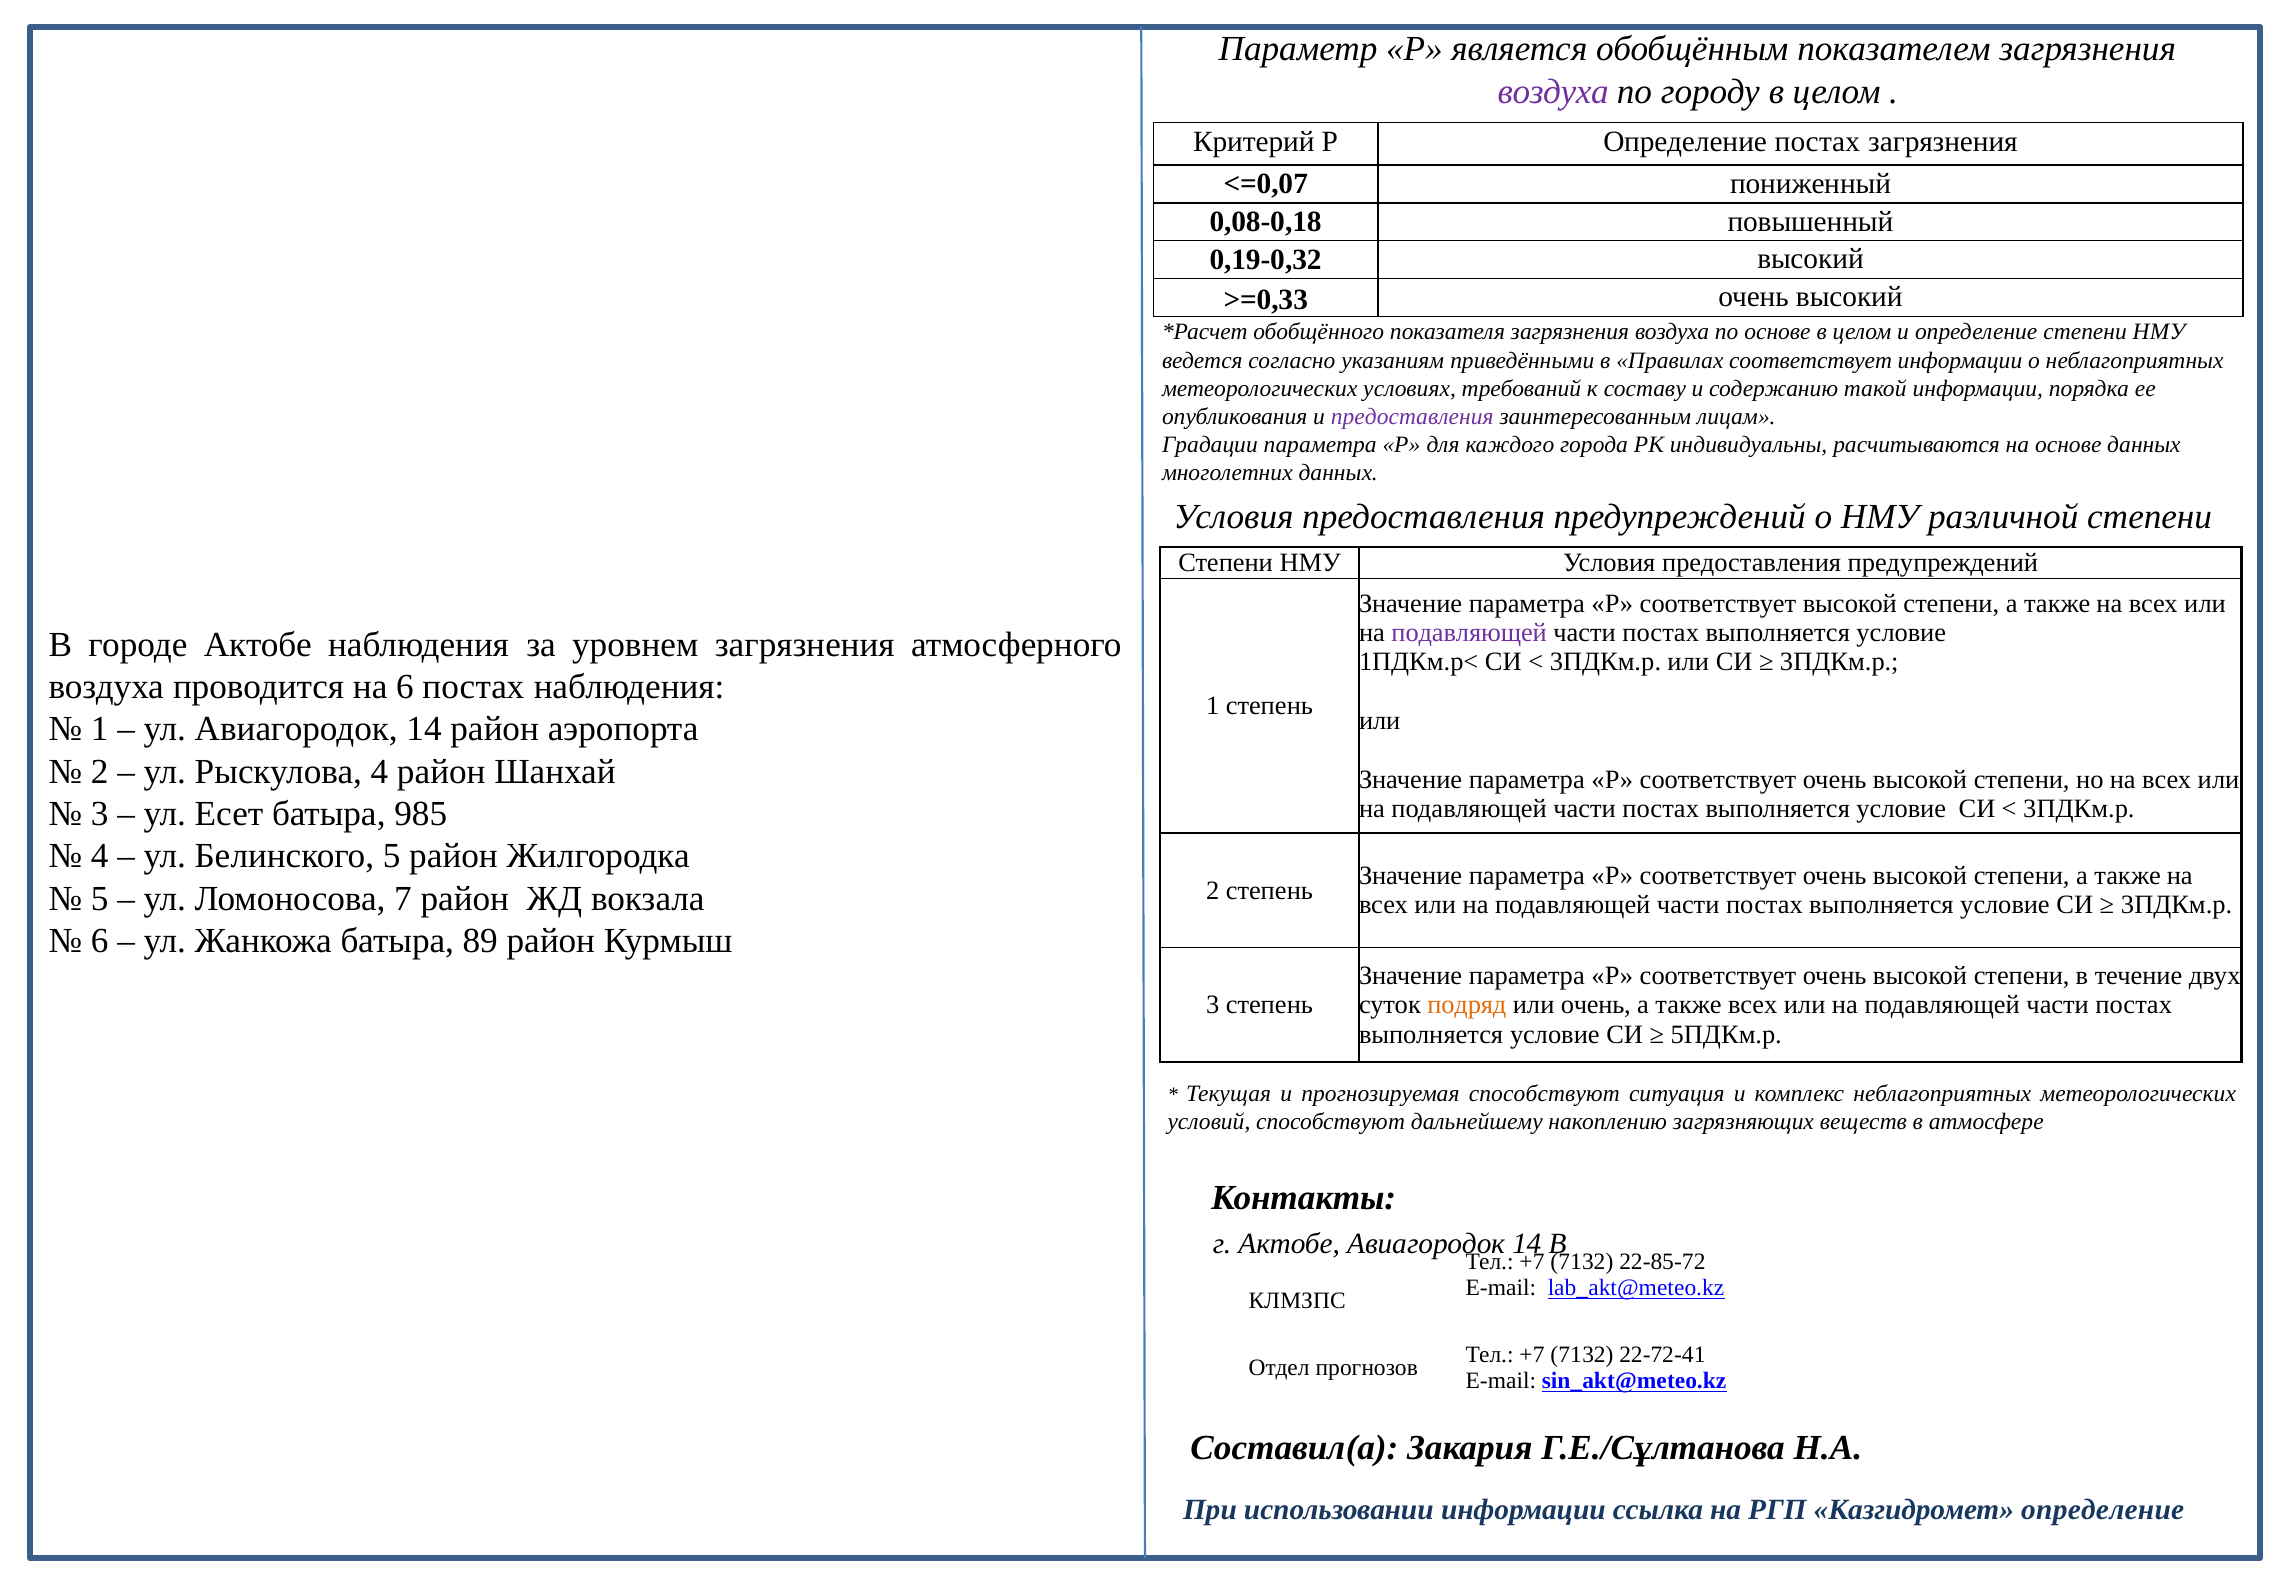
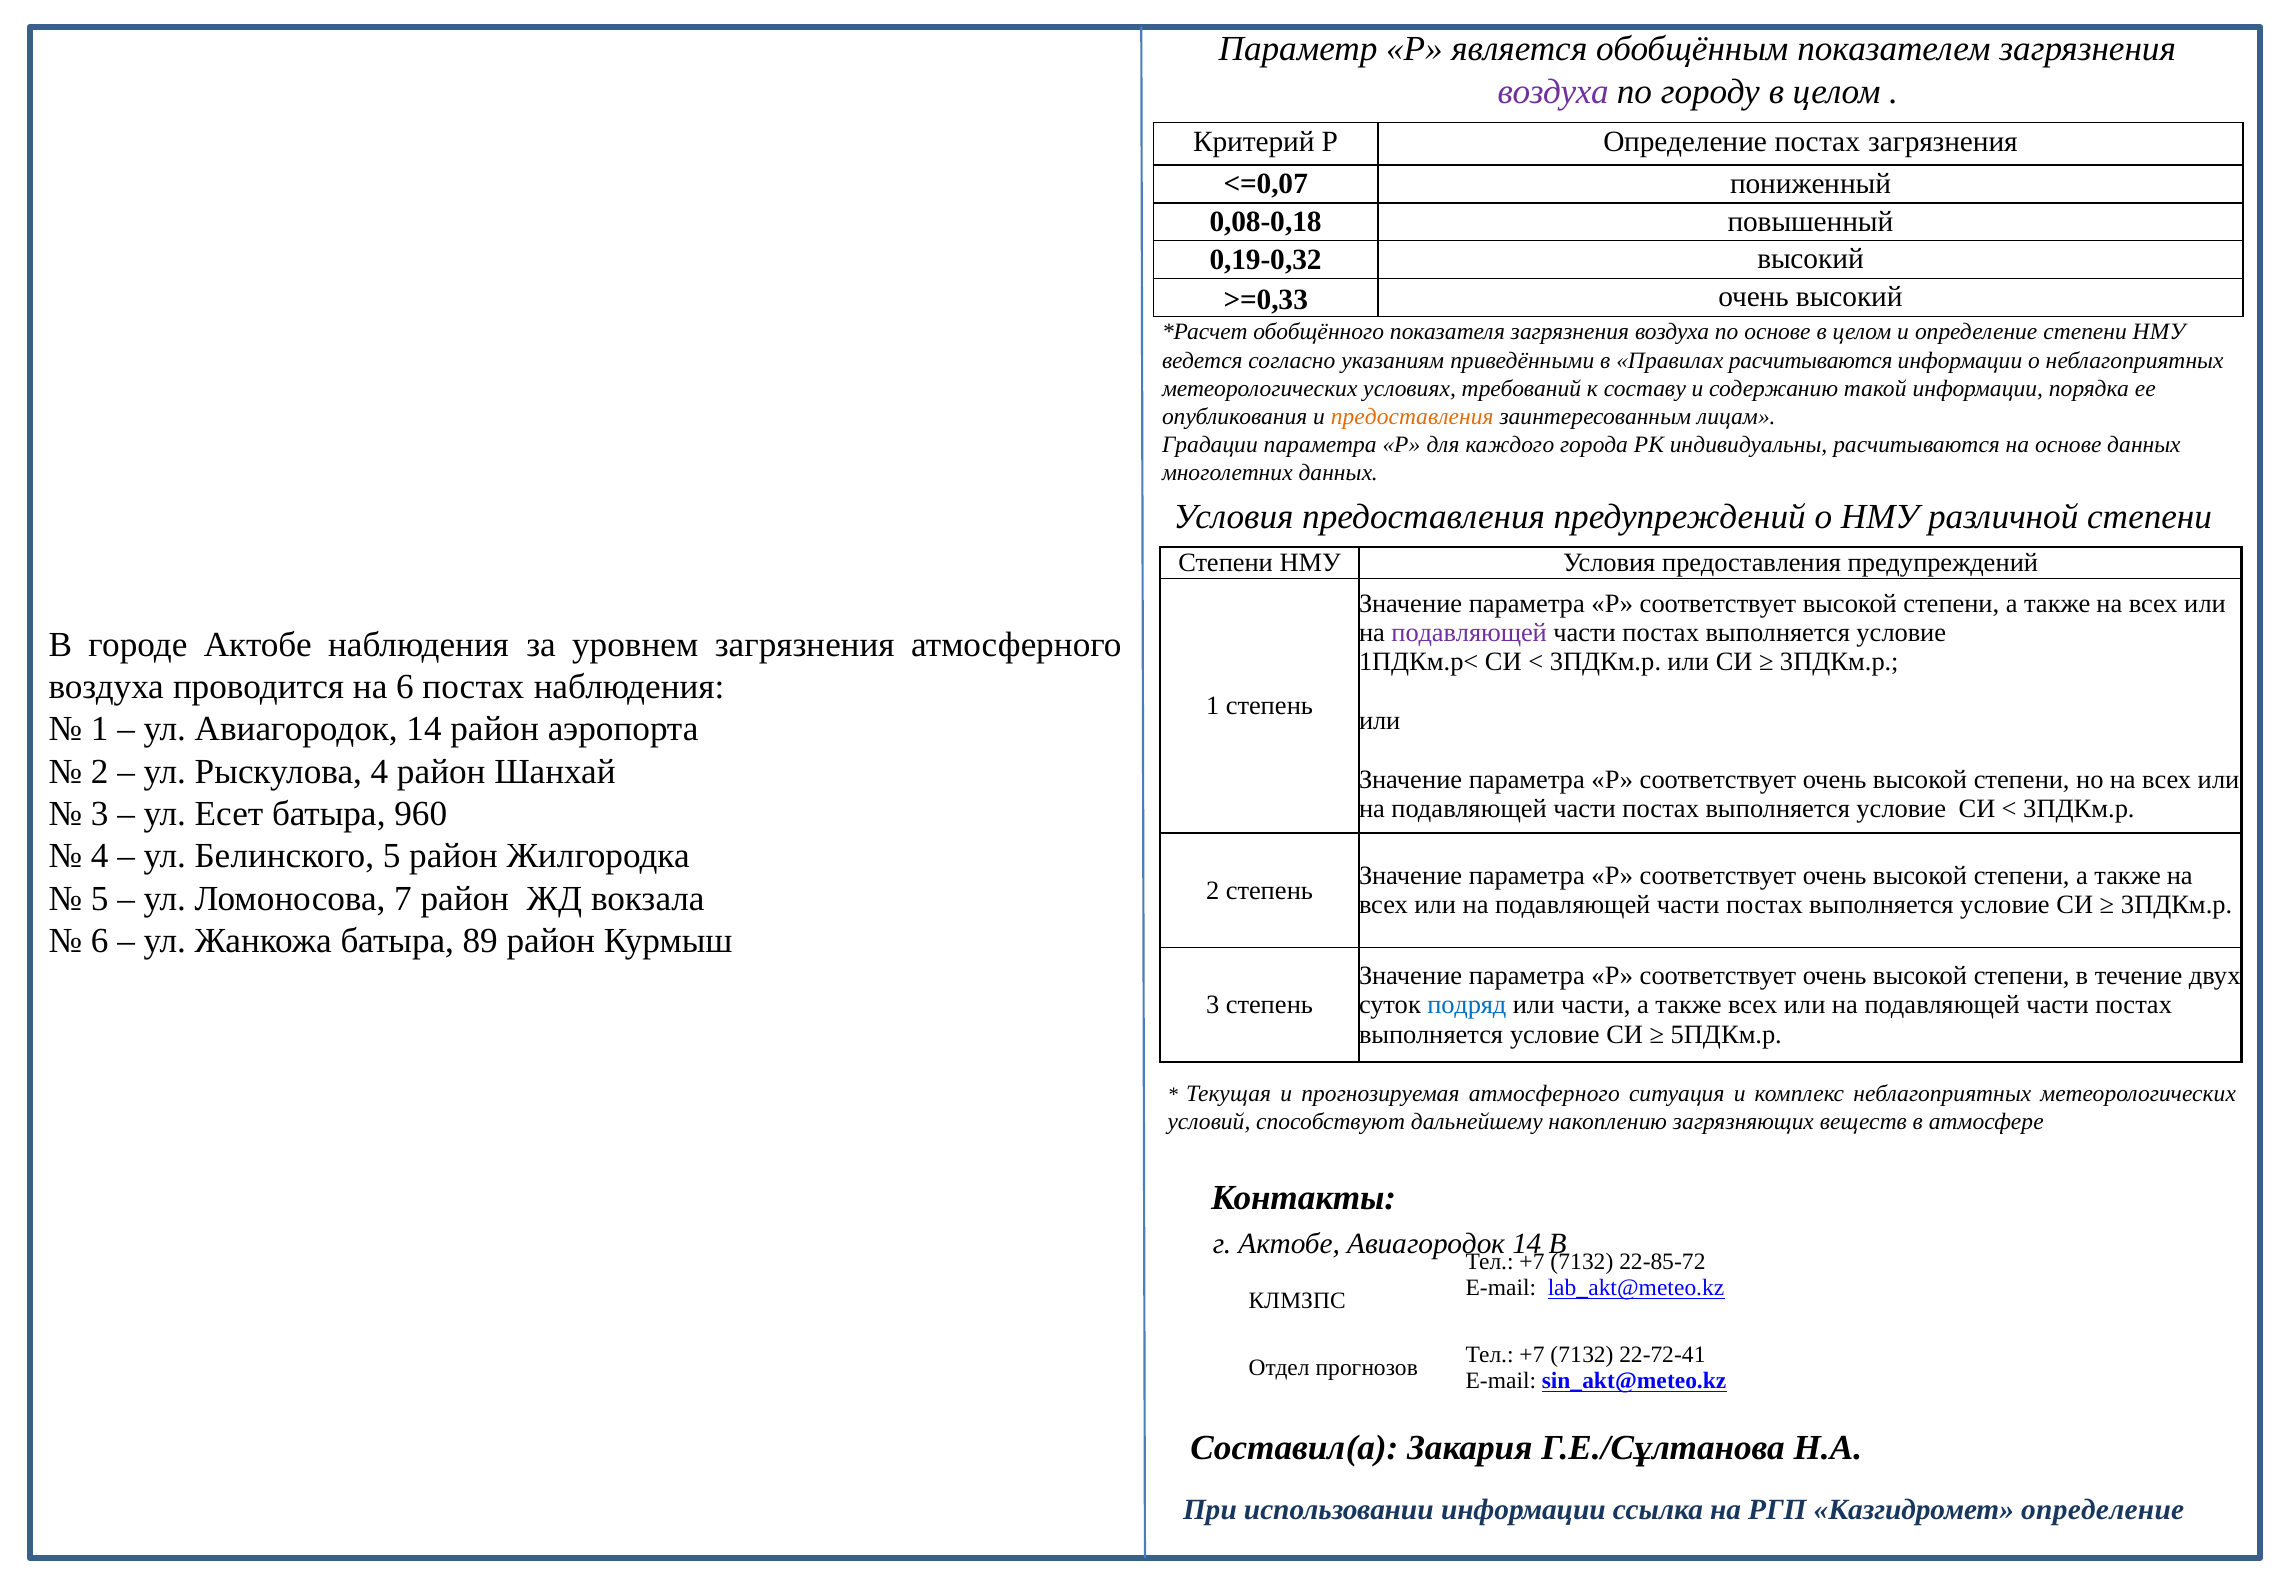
Правилах соответствует: соответствует -> расчитываются
предоставления at (1412, 417) colour: purple -> orange
985: 985 -> 960
подряд colour: orange -> blue
или очень: очень -> части
прогнозируемая способствуют: способствуют -> атмосферного
